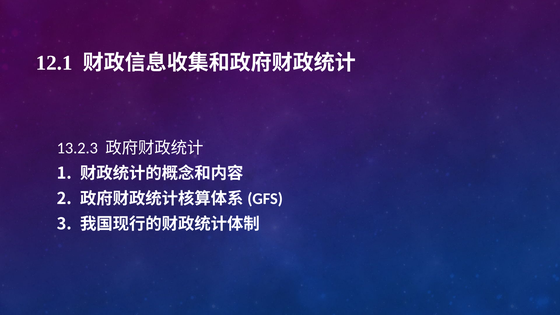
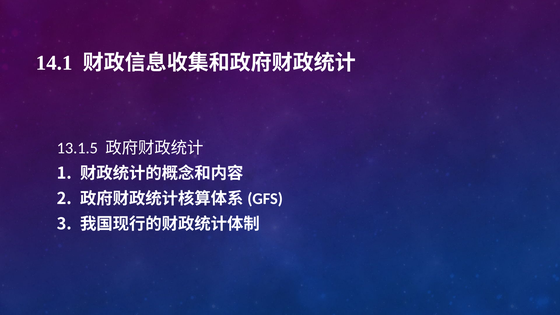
12.1: 12.1 -> 14.1
13.2.3: 13.2.3 -> 13.1.5
